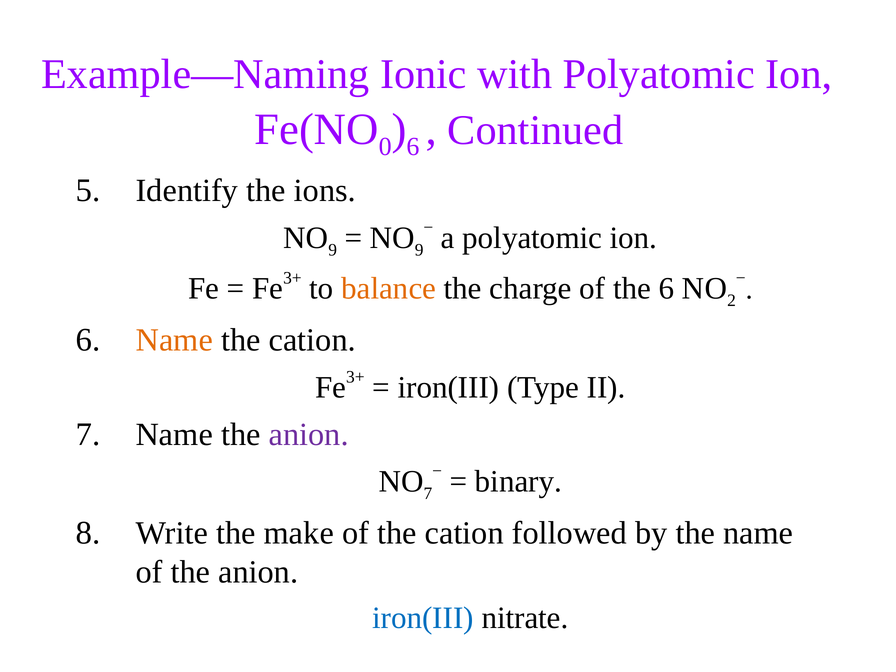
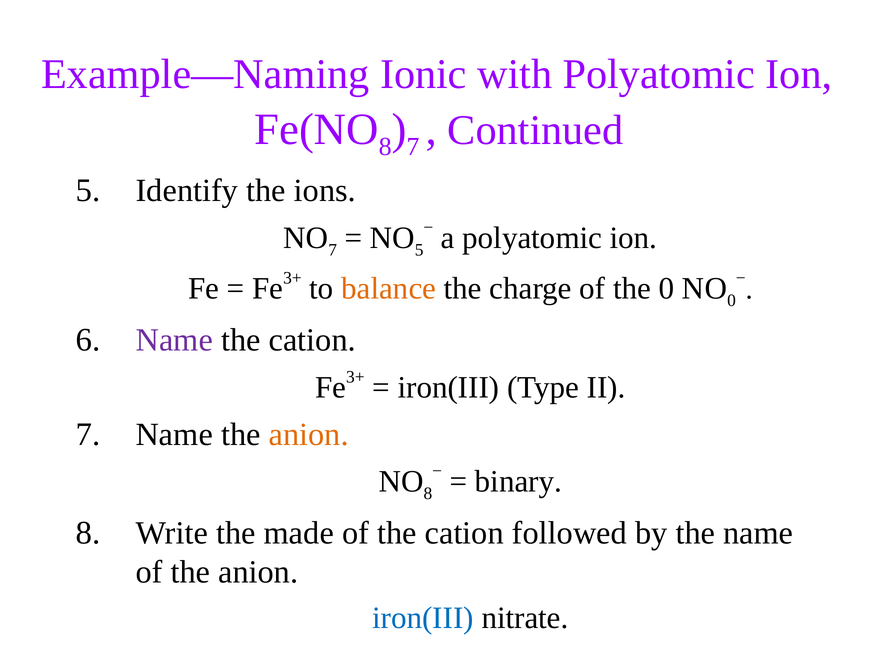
0 at (385, 147): 0 -> 8
6 at (413, 147): 6 -> 7
9 at (333, 250): 9 -> 7
9 at (419, 250): 9 -> 5
the 6: 6 -> 0
2 at (732, 301): 2 -> 0
Name at (174, 340) colour: orange -> purple
anion at (309, 434) colour: purple -> orange
7 at (428, 494): 7 -> 8
make: make -> made
